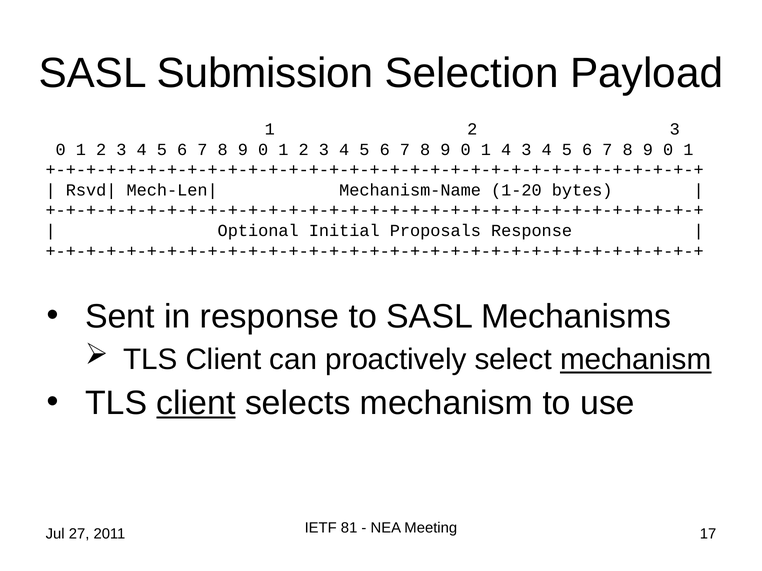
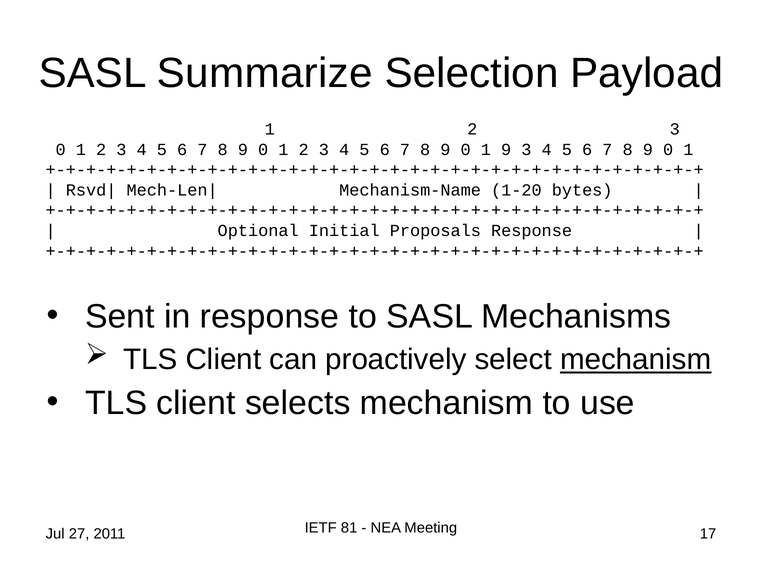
Submission: Submission -> Summarize
1 4: 4 -> 9
client at (196, 403) underline: present -> none
